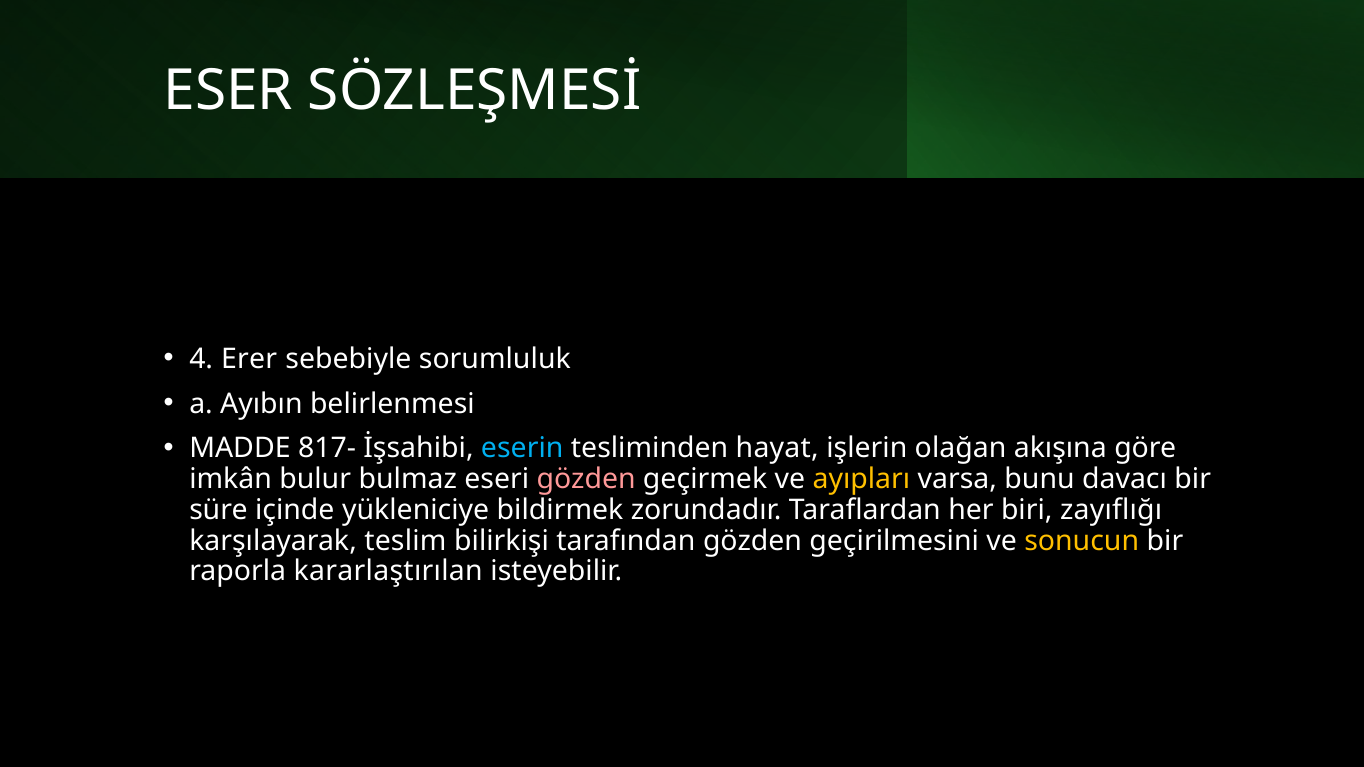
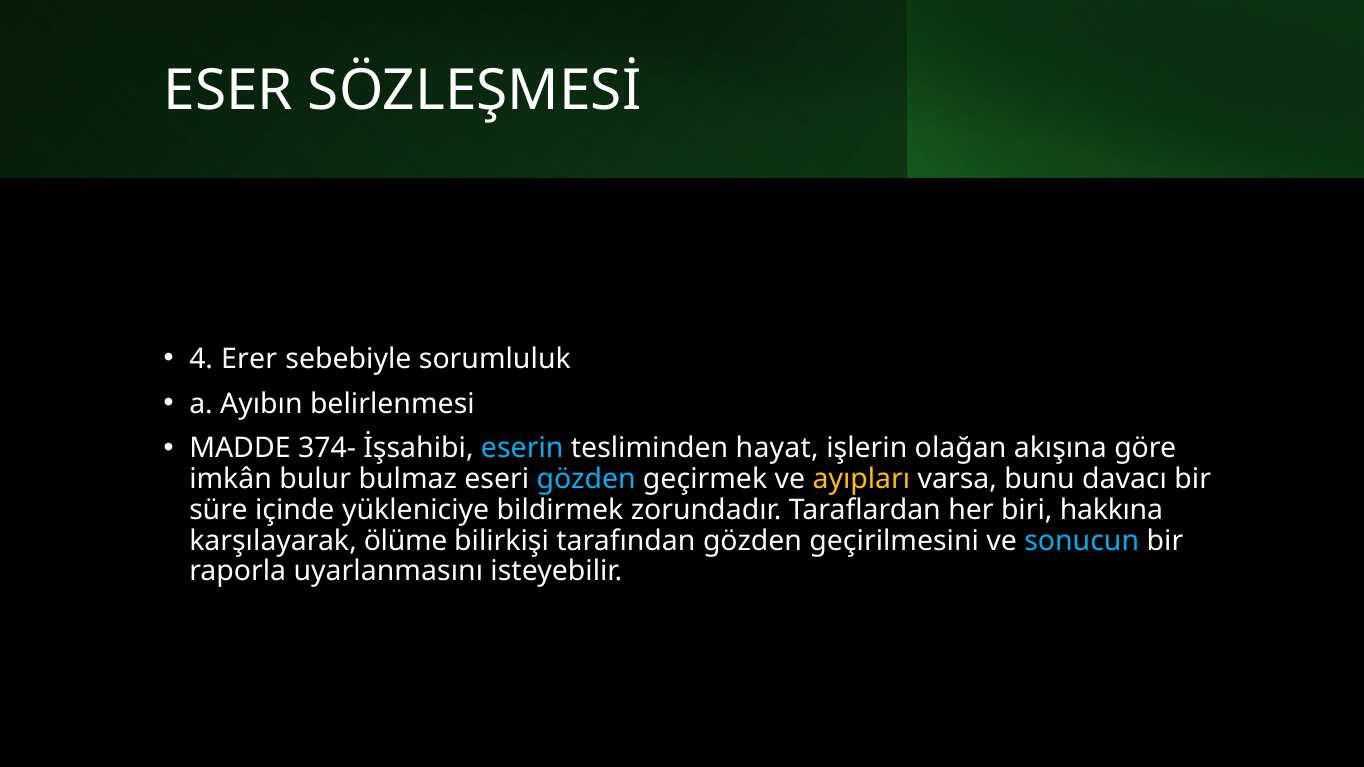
817-: 817- -> 374-
gözden at (586, 479) colour: pink -> light blue
zayıflığı: zayıflığı -> hakkına
teslim: teslim -> ölüme
sonucun colour: yellow -> light blue
kararlaştırılan: kararlaştırılan -> uyarlanmasını
